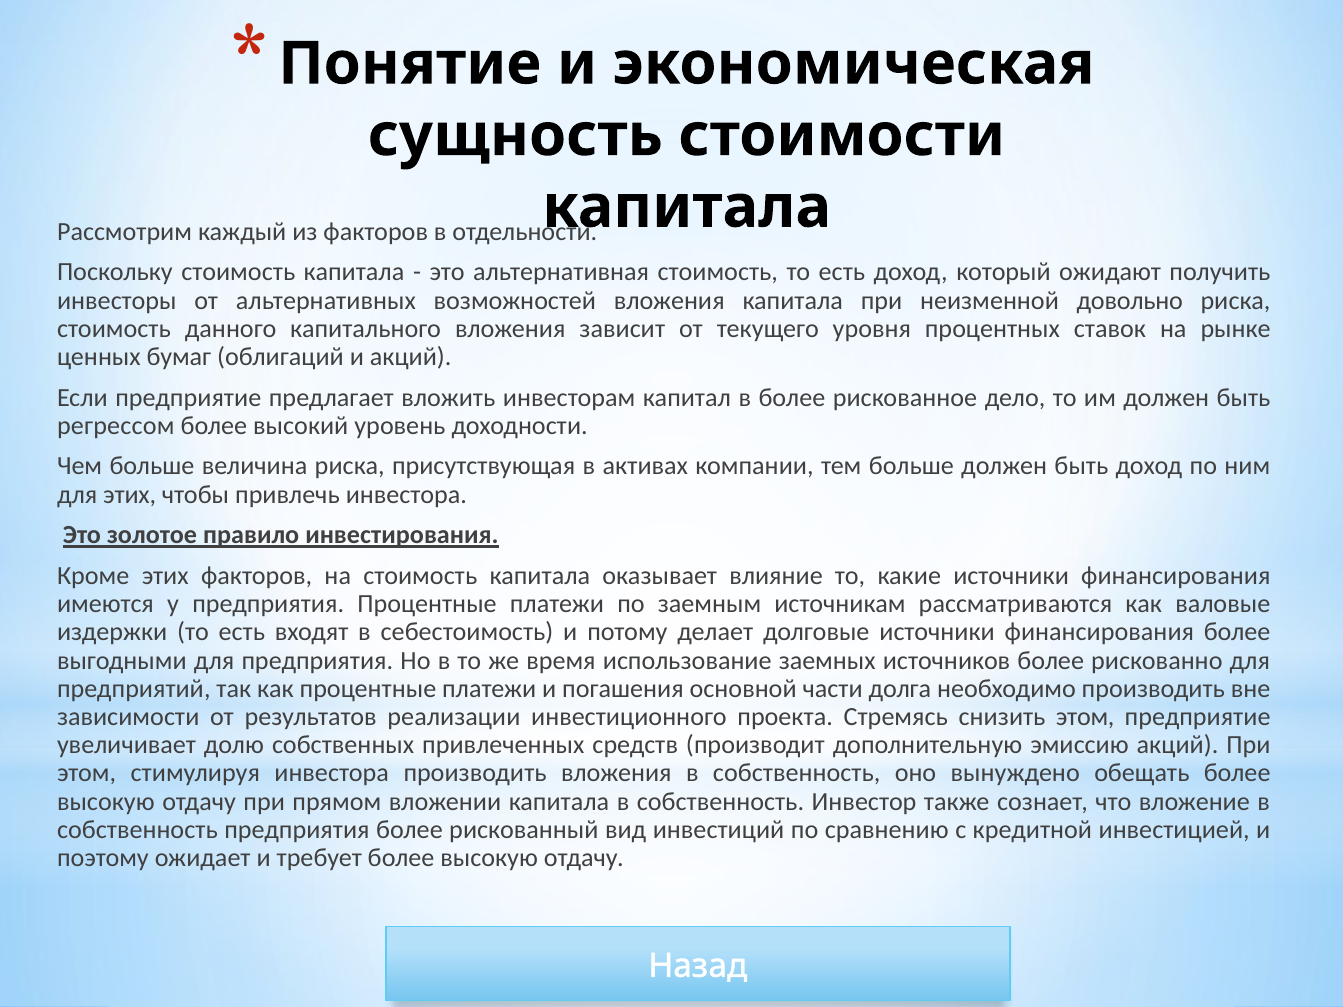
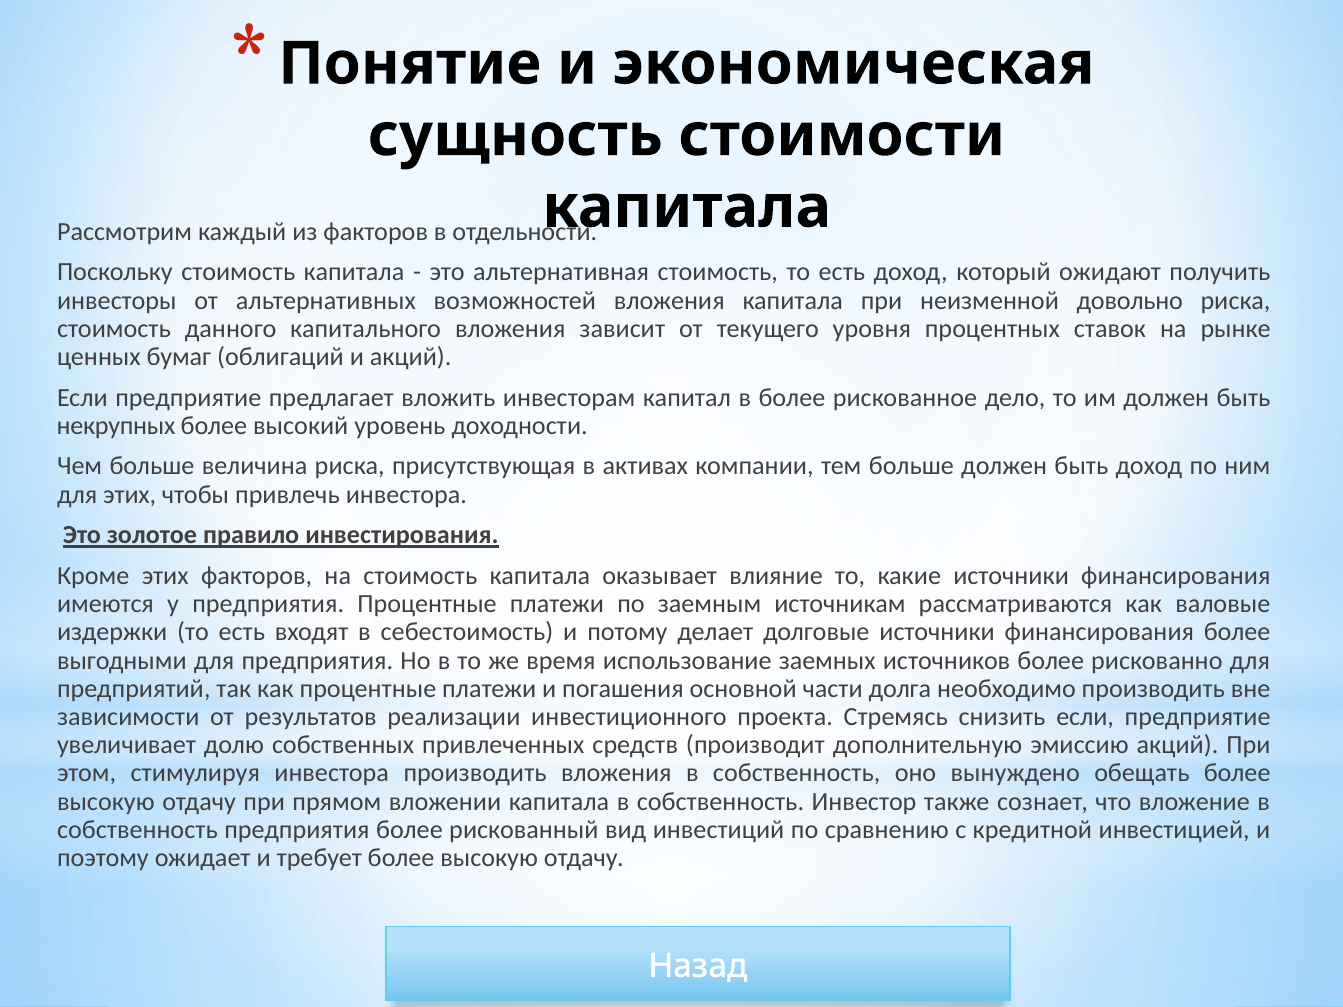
регрессом: регрессом -> некрупных
снизить этом: этом -> если
